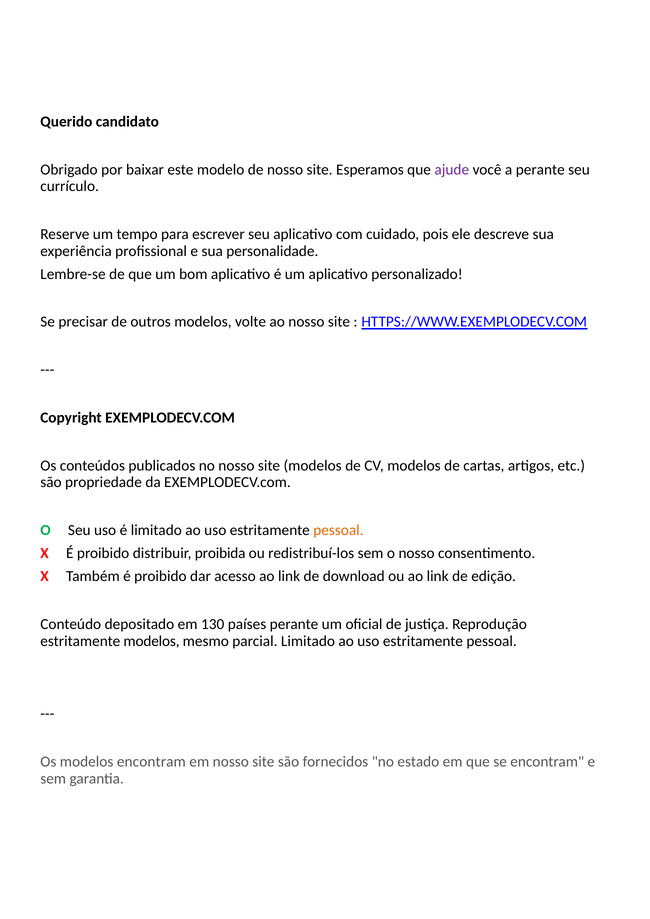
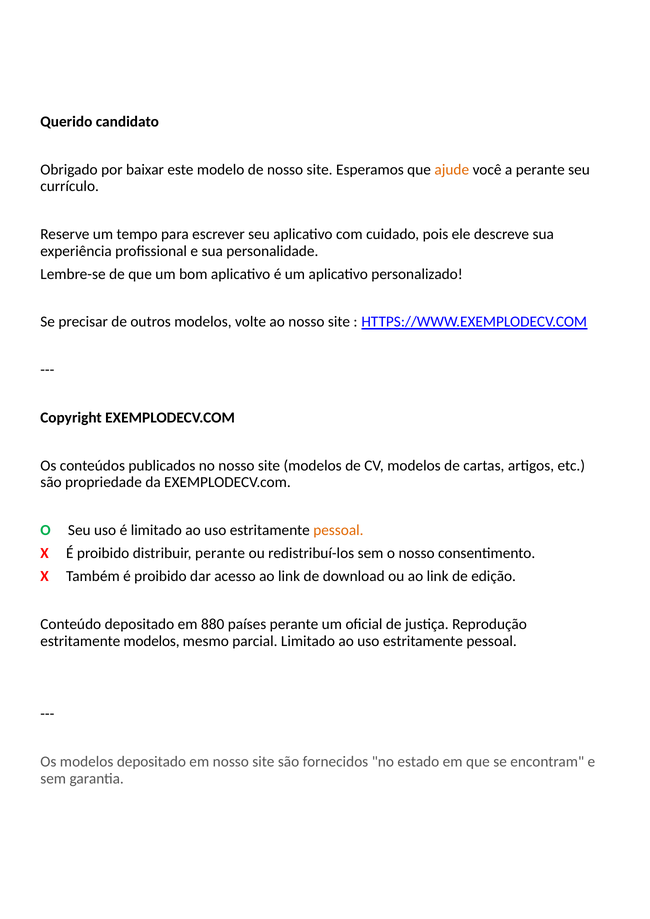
ajude colour: purple -> orange
distribuir proibida: proibida -> perante
130: 130 -> 880
modelos encontram: encontram -> depositado
